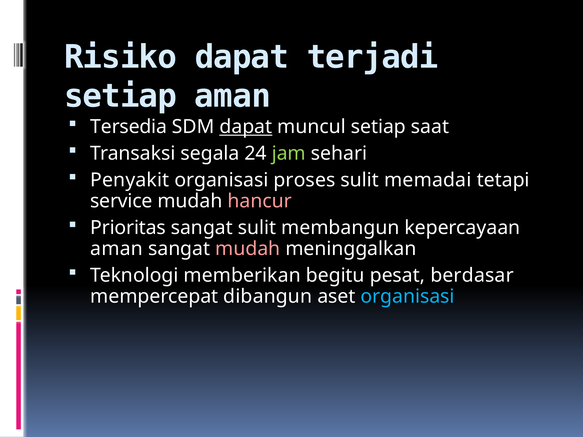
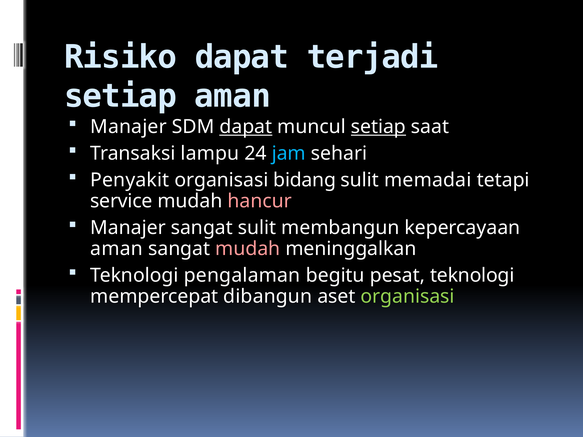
Tersedia at (129, 127): Tersedia -> Manajer
setiap at (378, 127) underline: none -> present
segala: segala -> lampu
jam colour: light green -> light blue
proses: proses -> bidang
Prioritas at (128, 228): Prioritas -> Manajer
memberikan: memberikan -> pengalaman
pesat berdasar: berdasar -> teknologi
organisasi at (408, 296) colour: light blue -> light green
